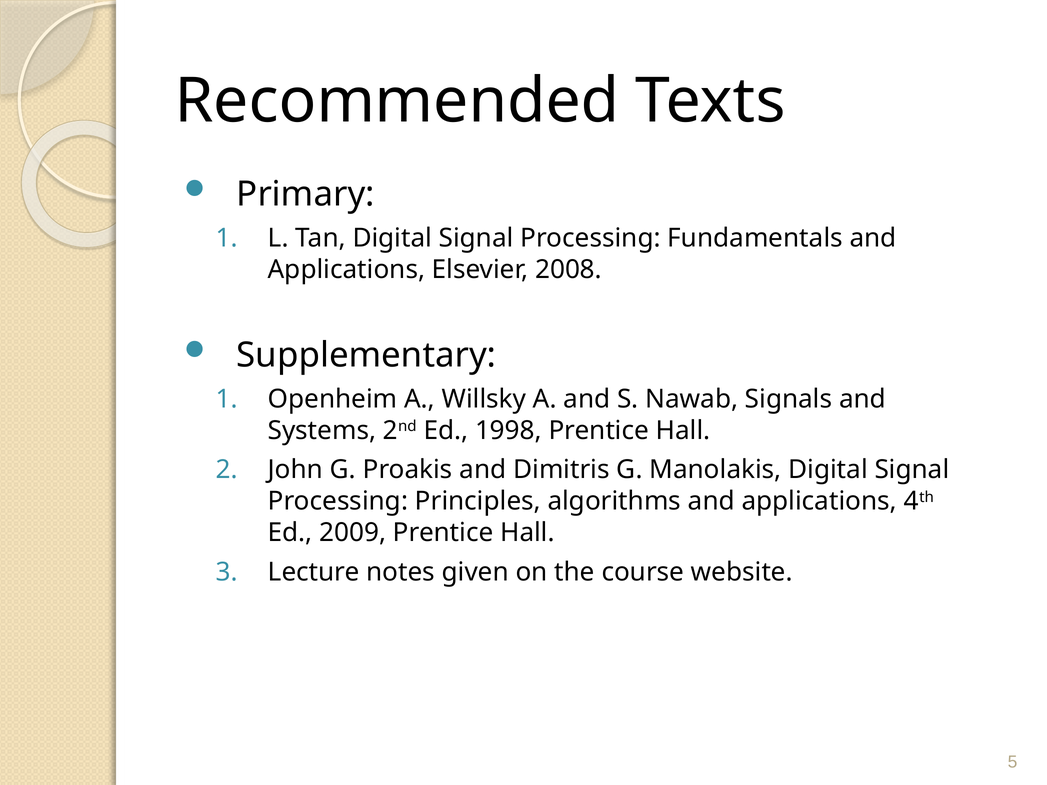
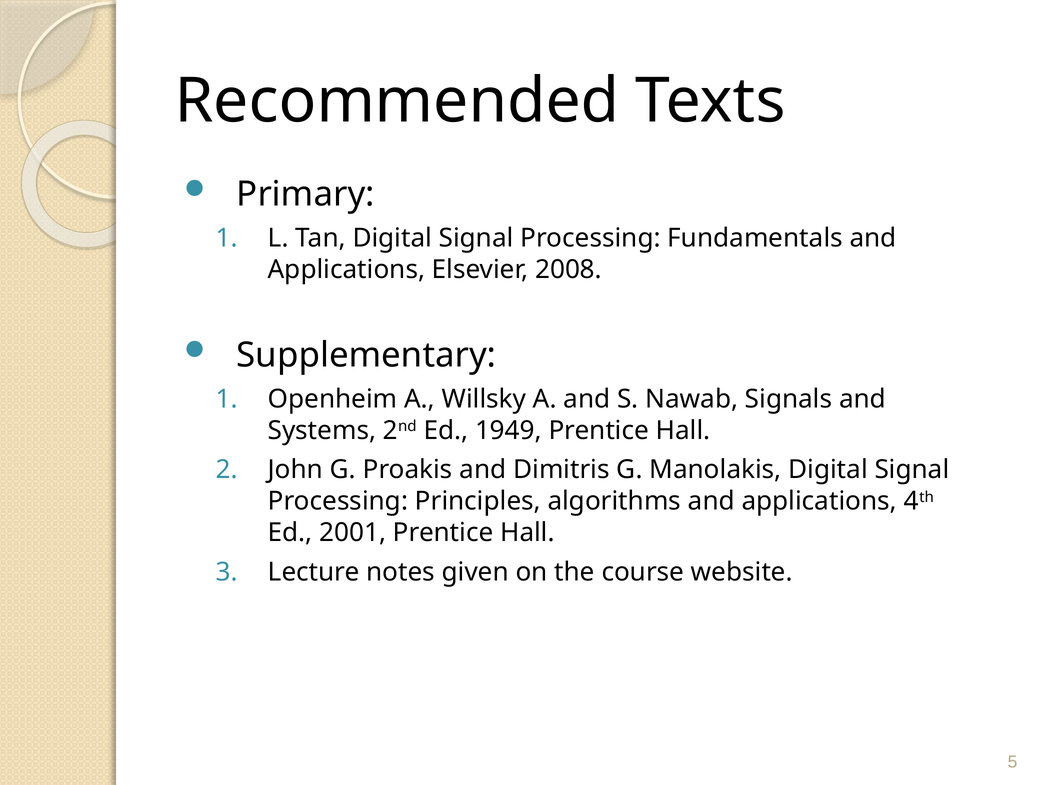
1998: 1998 -> 1949
2009: 2009 -> 2001
